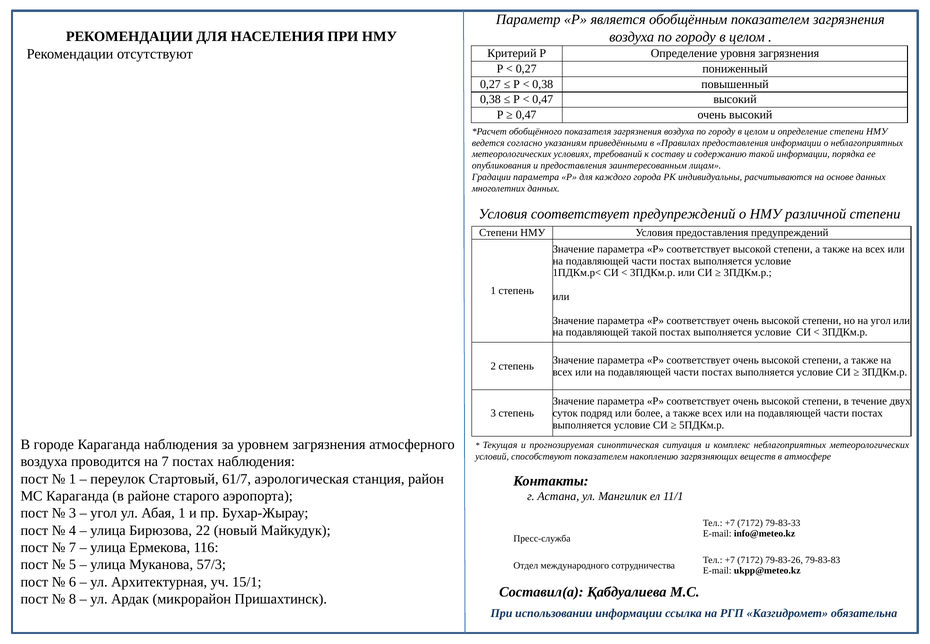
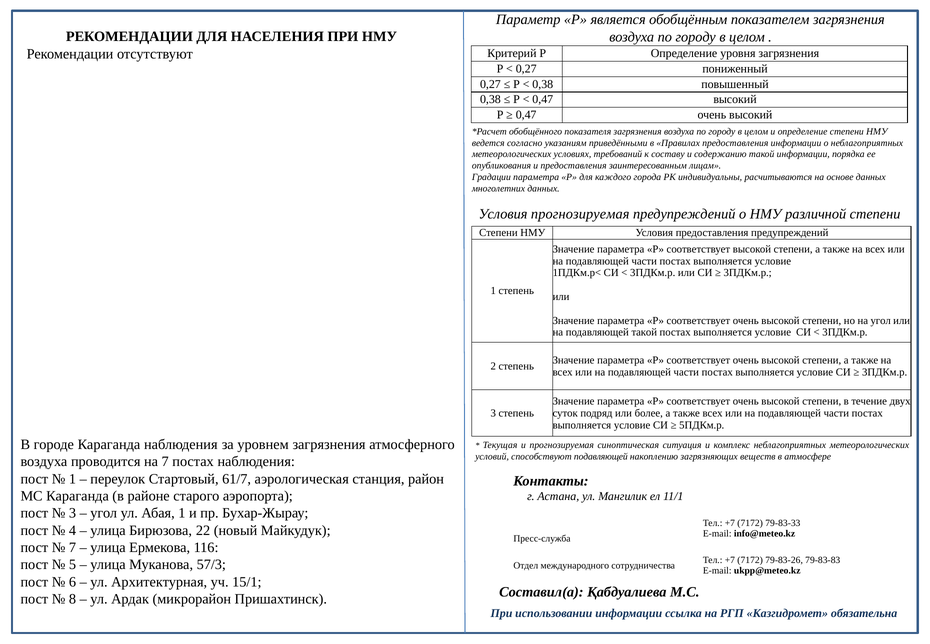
Условия соответствует: соответствует -> прогнозируемая
способствуют показателем: показателем -> подавляющей
